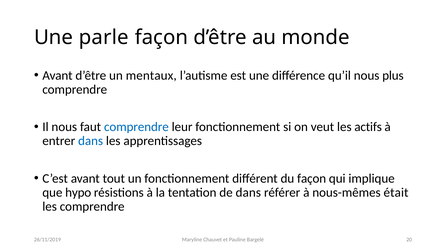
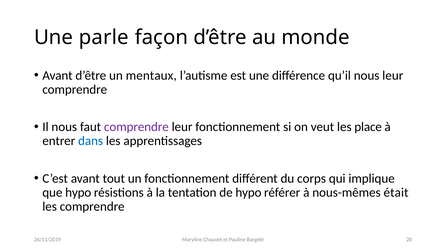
nous plus: plus -> leur
comprendre at (136, 127) colour: blue -> purple
actifs: actifs -> place
du façon: façon -> corps
de dans: dans -> hypo
